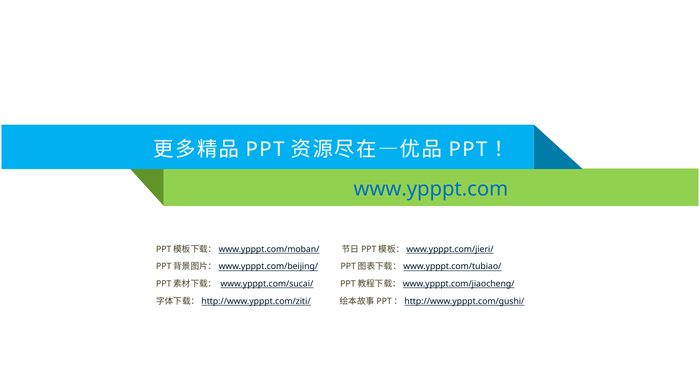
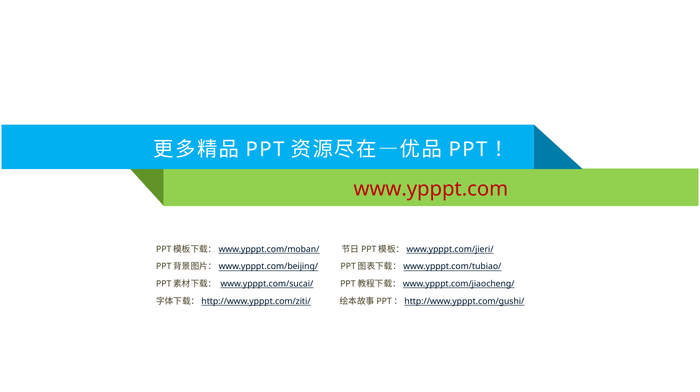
www.ypppt.com colour: blue -> red
